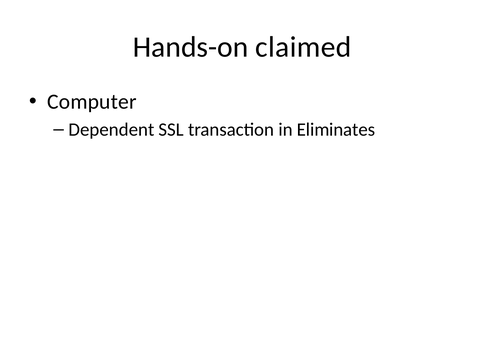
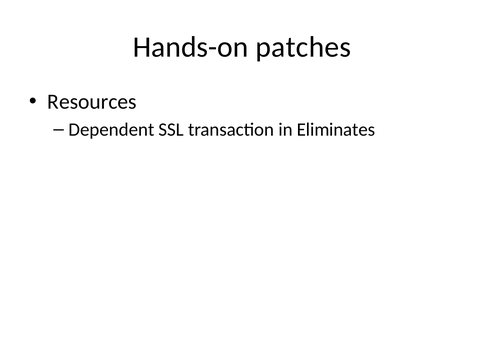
claimed: claimed -> patches
Computer: Computer -> Resources
